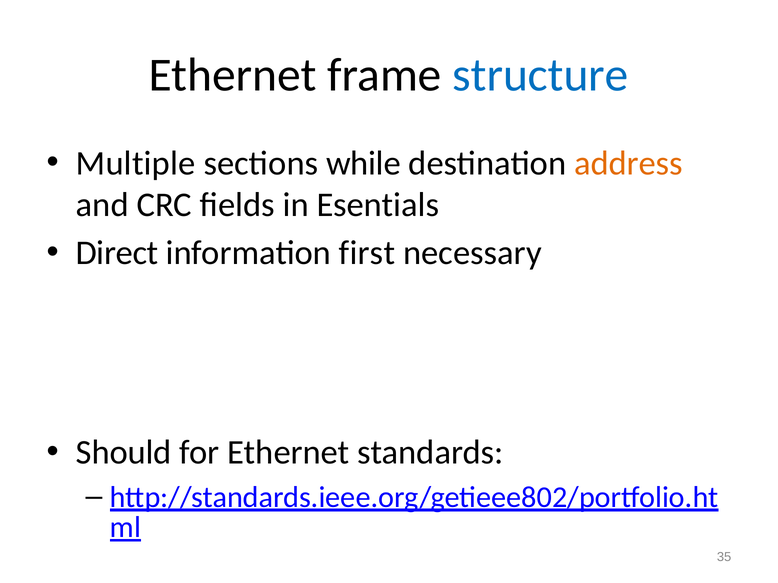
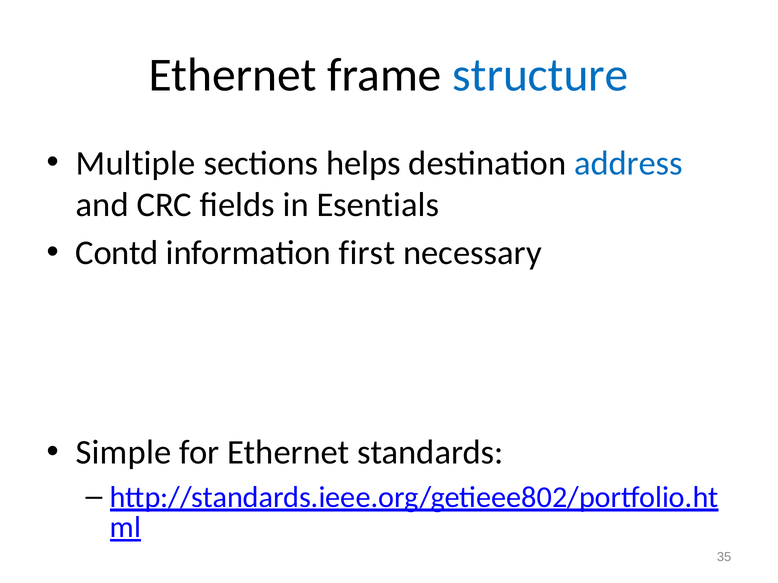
while: while -> helps
address colour: orange -> blue
Direct: Direct -> Contd
Should: Should -> Simple
